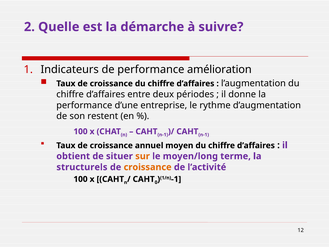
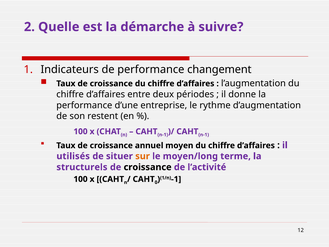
amélioration: amélioration -> changement
obtient: obtient -> utilisés
croissance at (148, 167) colour: orange -> black
